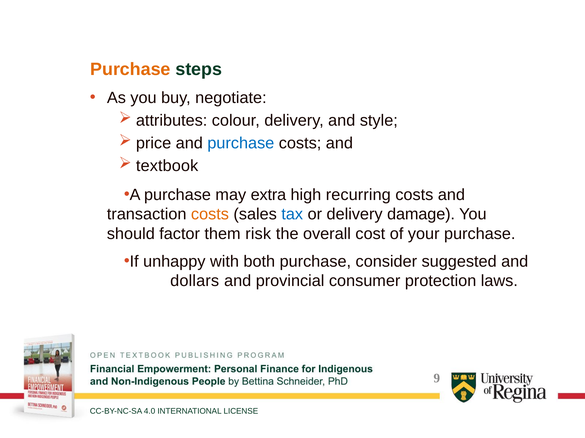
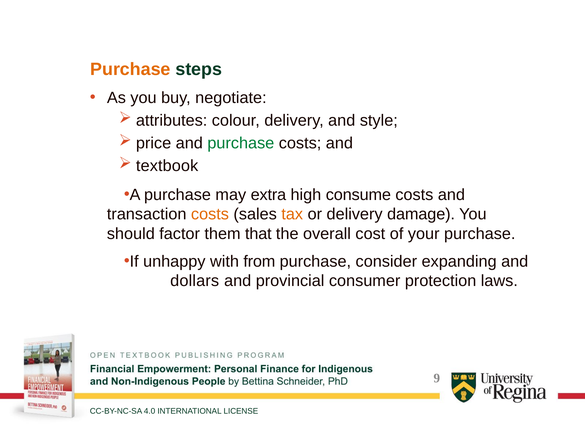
purchase at (241, 143) colour: blue -> green
recurring: recurring -> consume
tax colour: blue -> orange
risk: risk -> that
both: both -> from
suggested: suggested -> expanding
